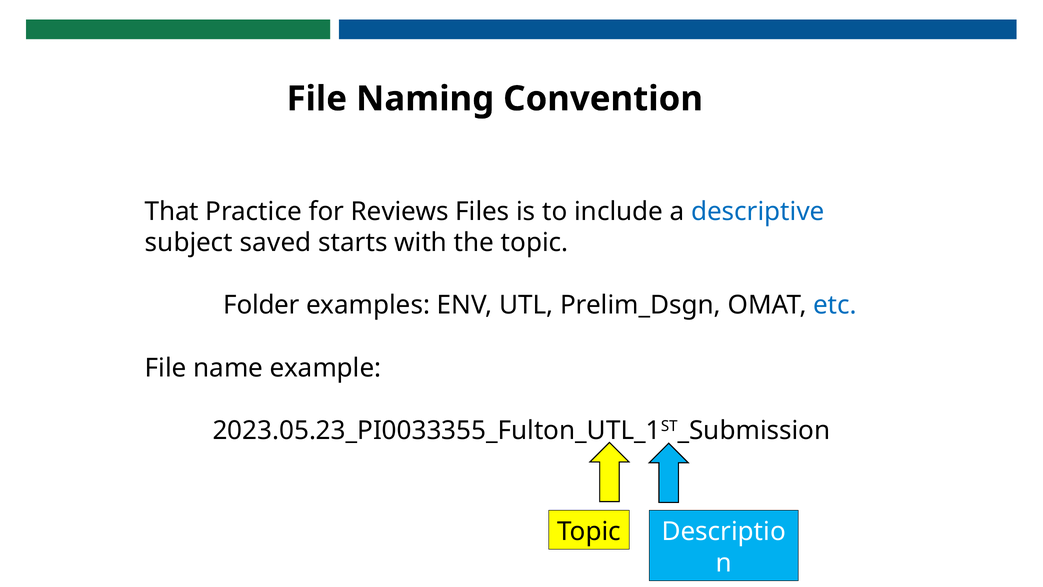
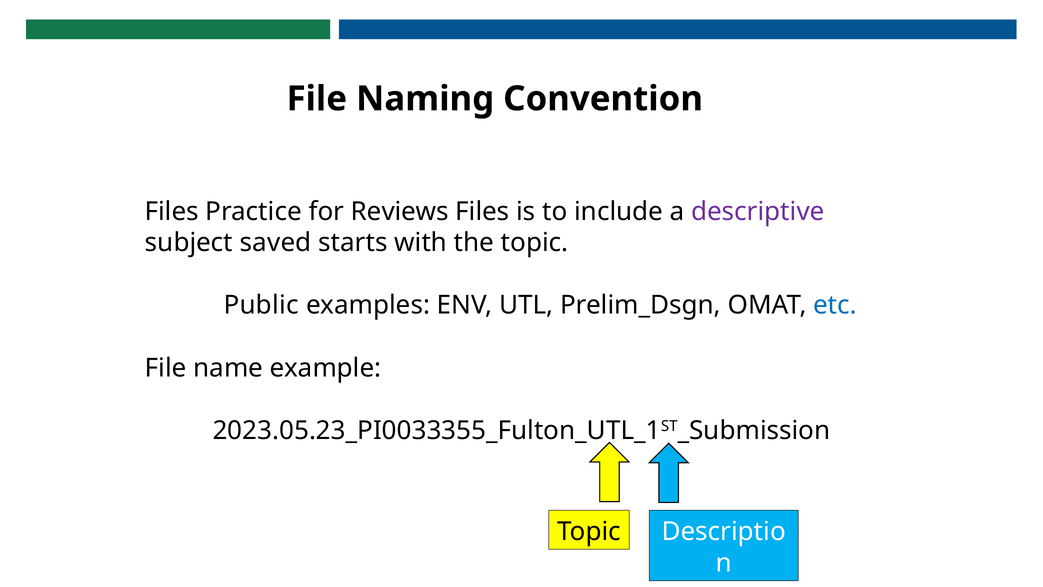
That at (172, 211): That -> Files
descriptive colour: blue -> purple
Folder: Folder -> Public
